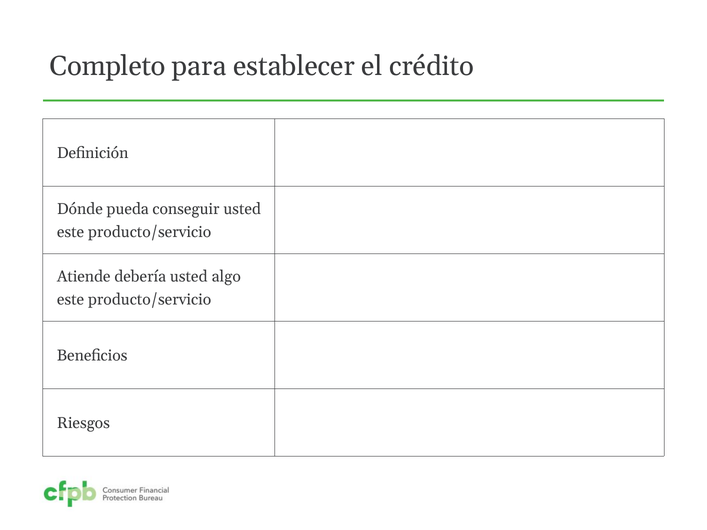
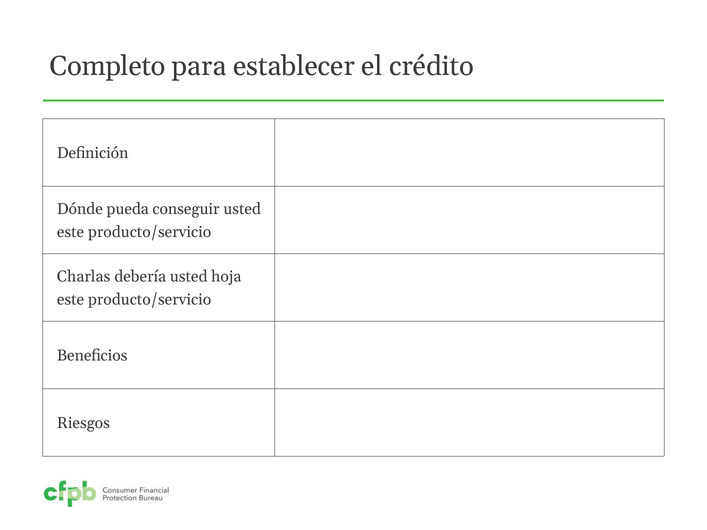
Atiende: Atiende -> Charlas
algo: algo -> hoja
